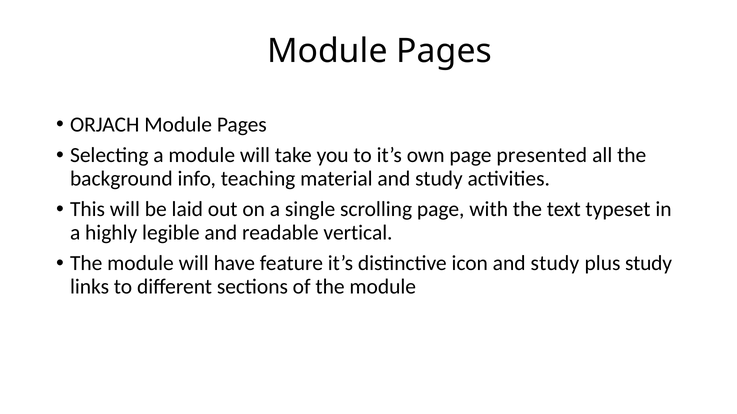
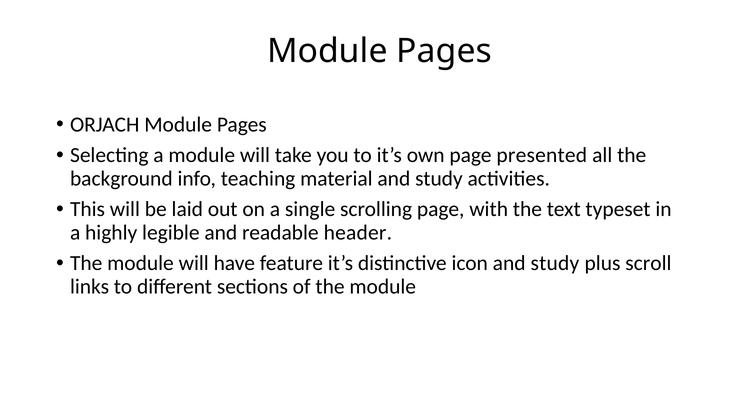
vertical: vertical -> header
plus study: study -> scroll
